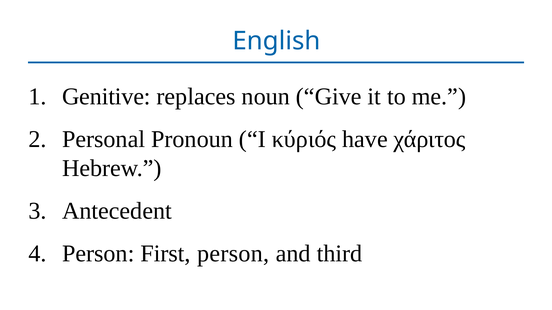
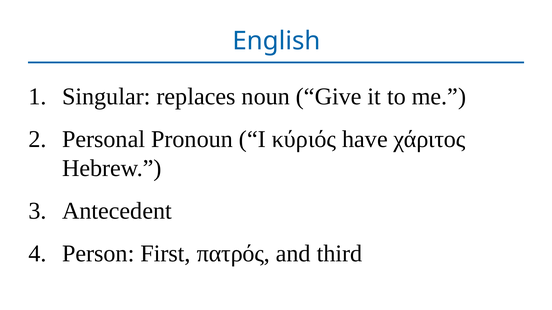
Genitive: Genitive -> Singular
First person: person -> πατρός
